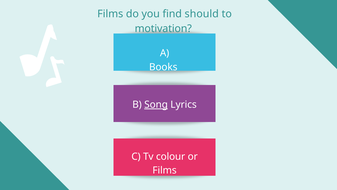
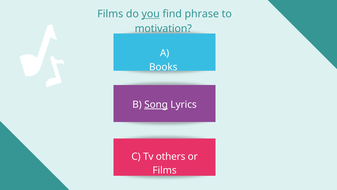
you underline: none -> present
should: should -> phrase
colour: colour -> others
